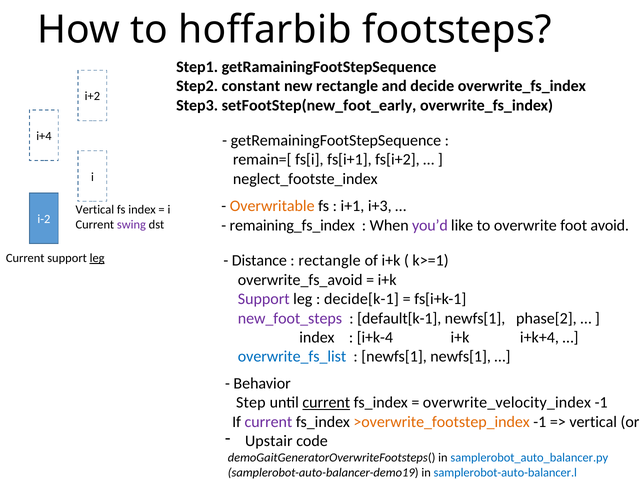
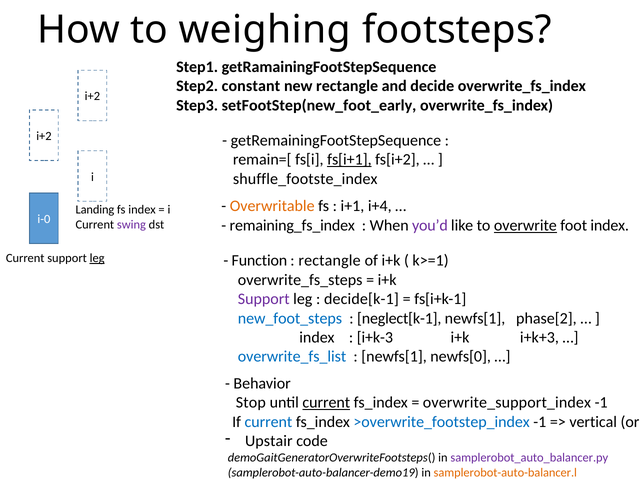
hoffarbib: hoffarbib -> weighing
i+4 at (44, 136): i+4 -> i+2
fs[i+1 underline: none -> present
neglect_footste_index: neglect_footste_index -> shuffle_footste_index
i+3: i+3 -> i+4
Vertical at (95, 210): Vertical -> Landing
i-2: i-2 -> i-0
overwrite underline: none -> present
foot avoid: avoid -> index
Distance: Distance -> Function
overwrite_fs_avoid: overwrite_fs_avoid -> overwrite_fs_steps
new_foot_steps colour: purple -> blue
default[k-1: default[k-1 -> neglect[k-1
i+k-4: i+k-4 -> i+k-3
i+k+4: i+k+4 -> i+k+3
newfs[1 newfs[1: newfs[1 -> newfs[0
Step: Step -> Stop
overwrite_velocity_index: overwrite_velocity_index -> overwrite_support_index
current at (268, 422) colour: purple -> blue
>overwrite_footstep_index colour: orange -> blue
samplerobot_auto_balancer.py colour: blue -> purple
samplerobot-auto-balancer.l colour: blue -> orange
